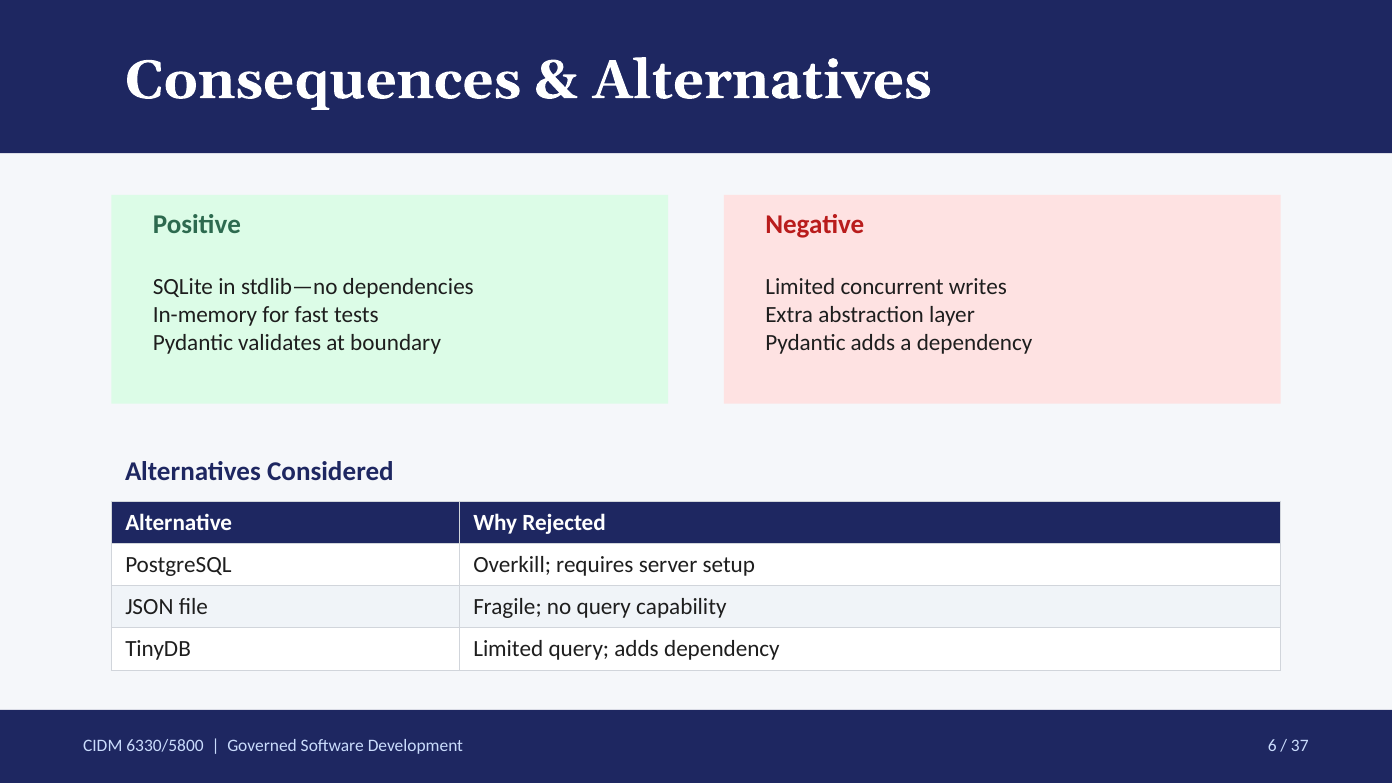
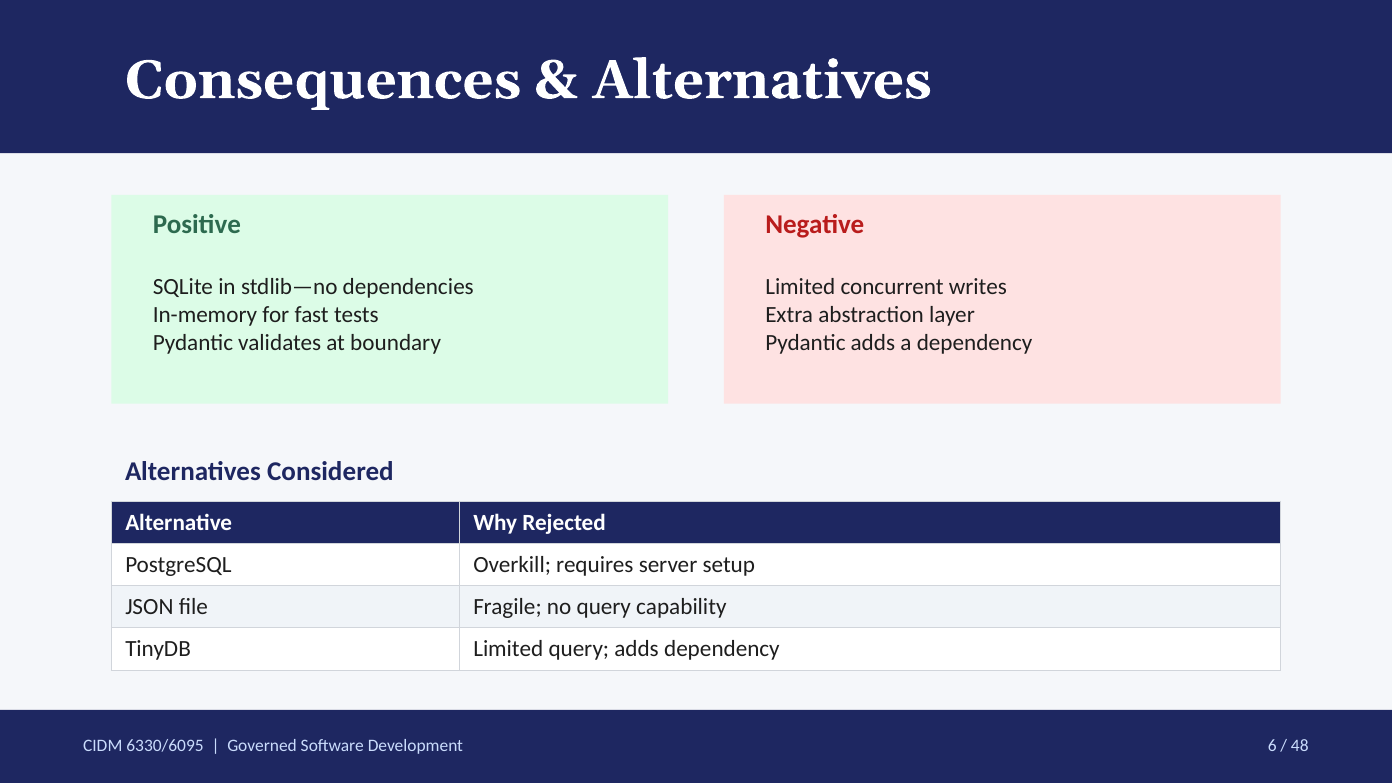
6330/5800: 6330/5800 -> 6330/6095
37: 37 -> 48
